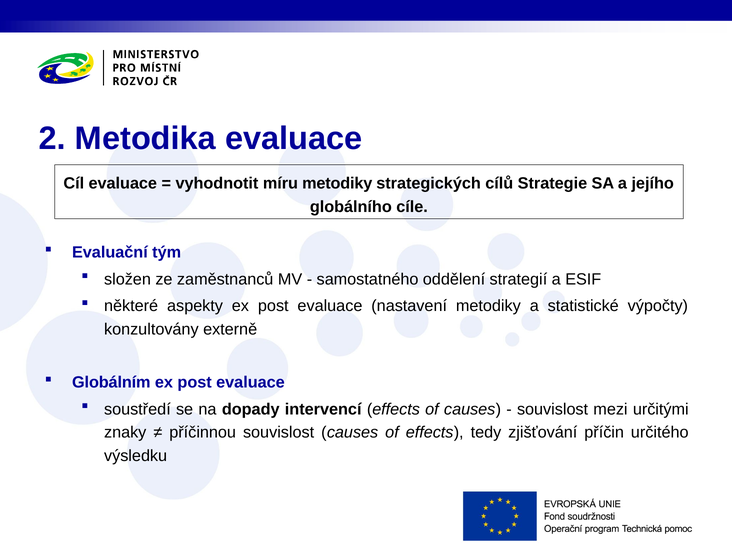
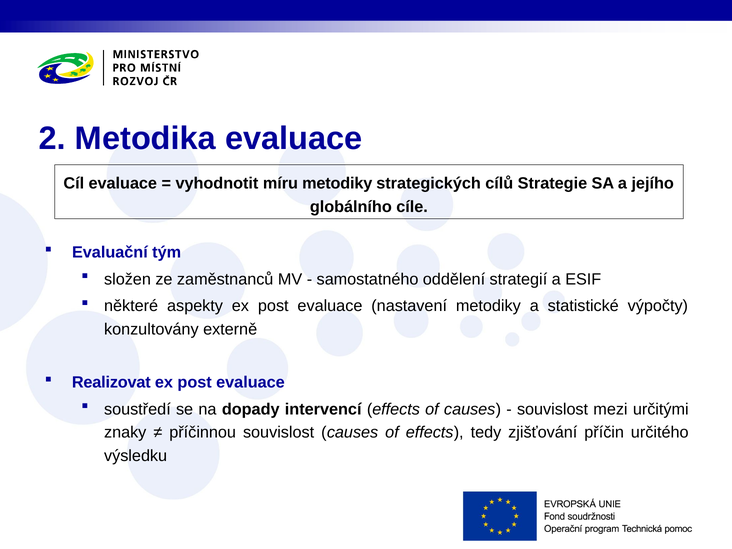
Globálním: Globálním -> Realizovat
